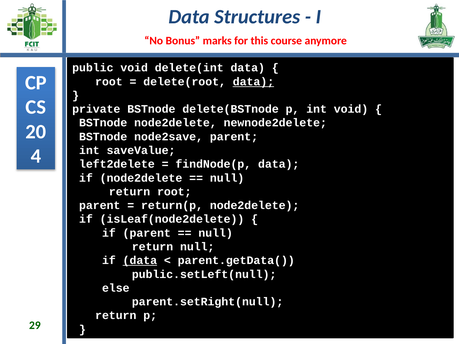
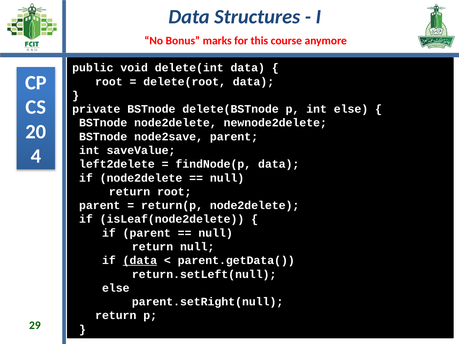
data at (253, 82) underline: present -> none
int void: void -> else
public.setLeft(null: public.setLeft(null -> return.setLeft(null
